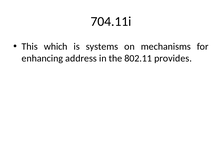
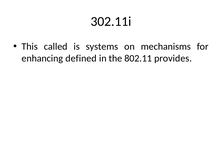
704.11i: 704.11i -> 302.11i
which: which -> called
address: address -> defined
